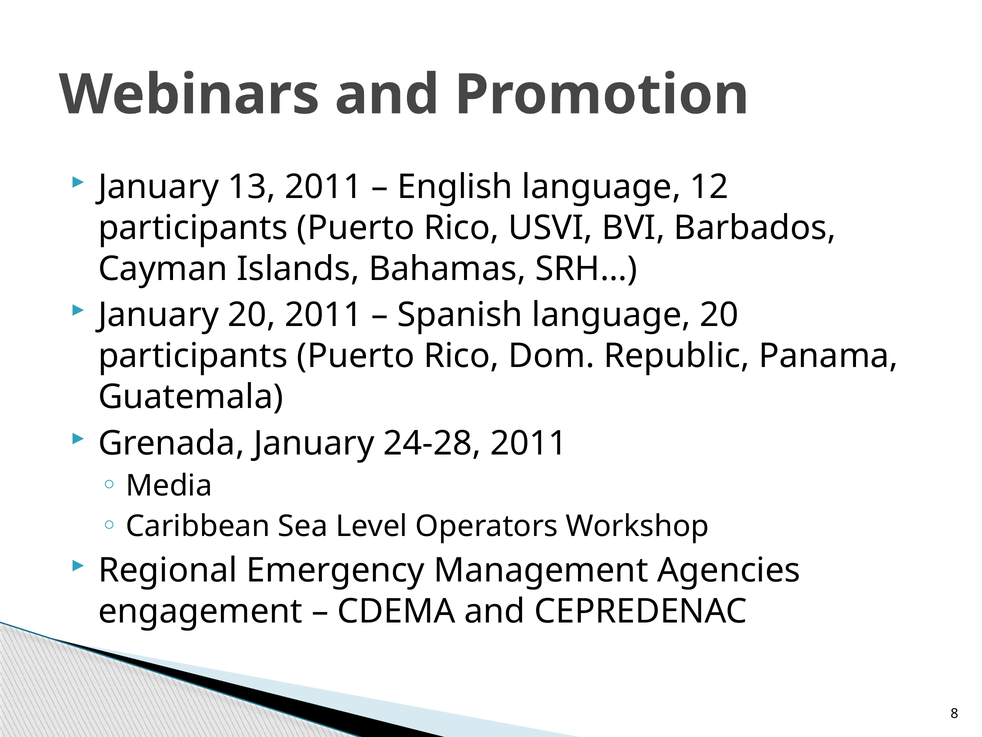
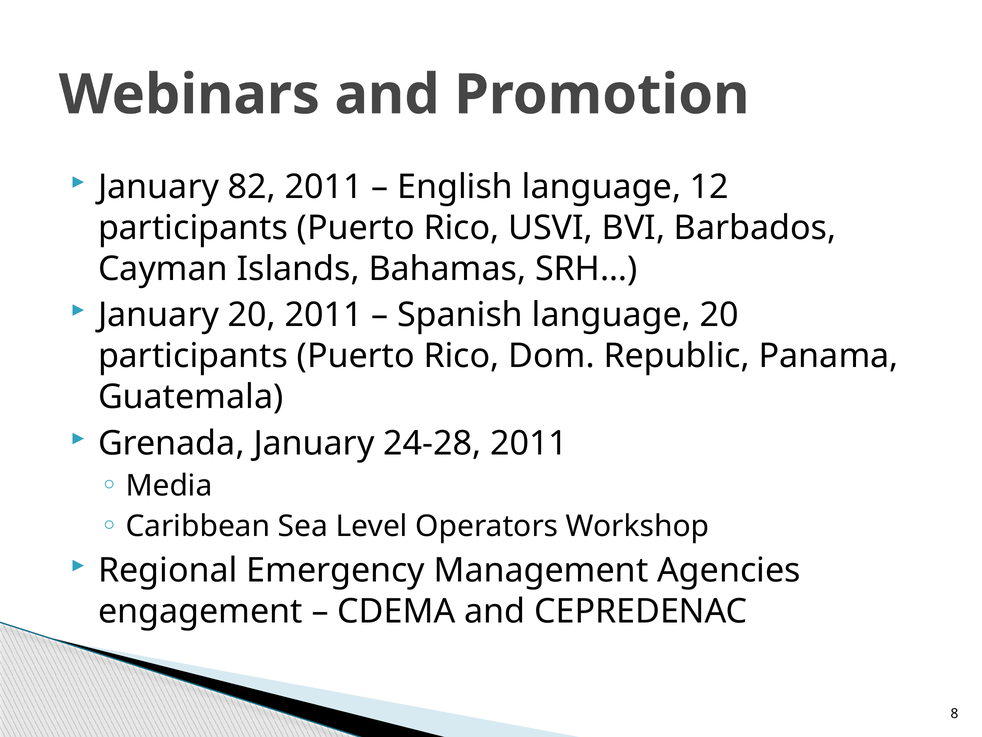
13: 13 -> 82
